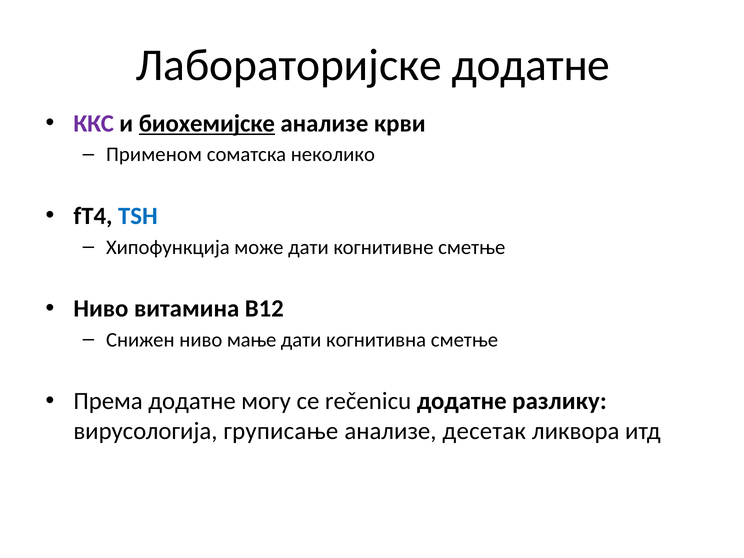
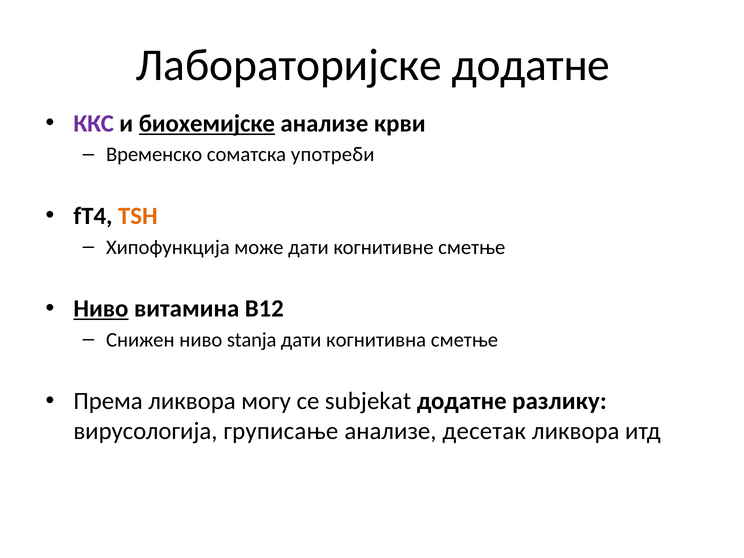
Применом: Применом -> Временско
неколико: неколико -> употреби
TSH colour: blue -> orange
Ниво at (101, 309) underline: none -> present
мање: мање -> stanja
Према додатне: додатне -> ликвора
rečenicu: rečenicu -> subjekat
